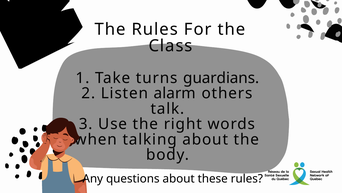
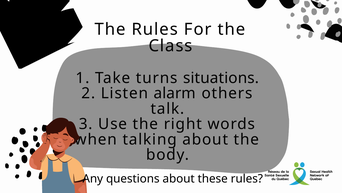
guardians: guardians -> situations
